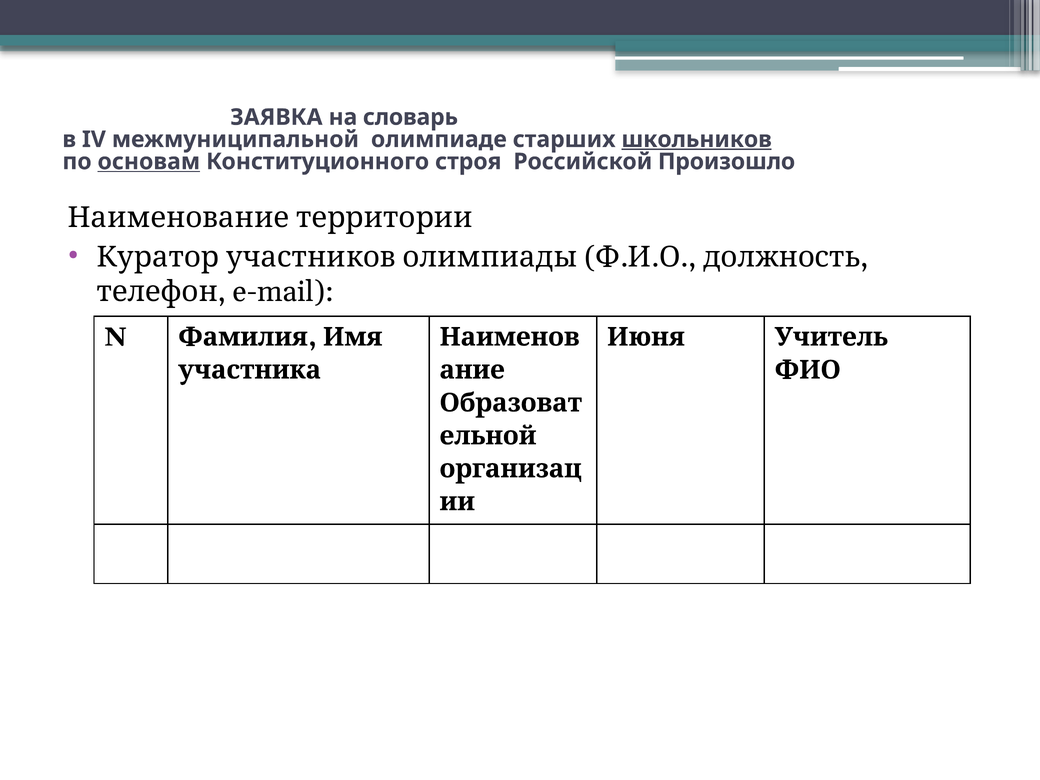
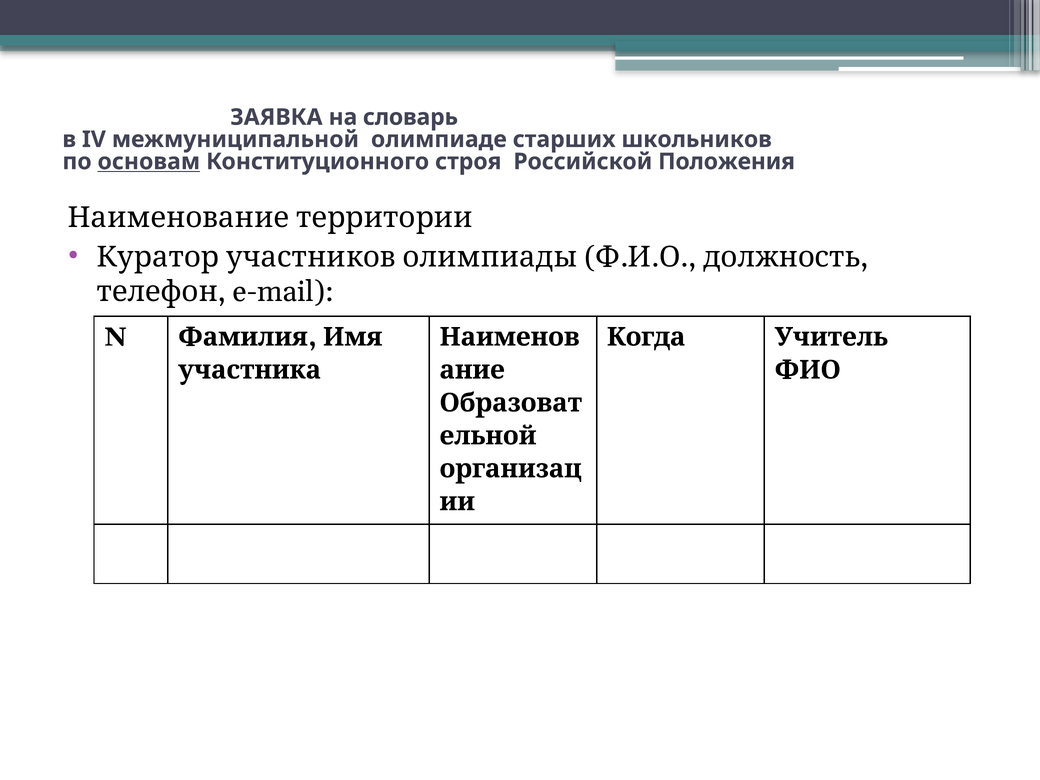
школьников underline: present -> none
Произошло: Произошло -> Положения
Июня: Июня -> Когда
